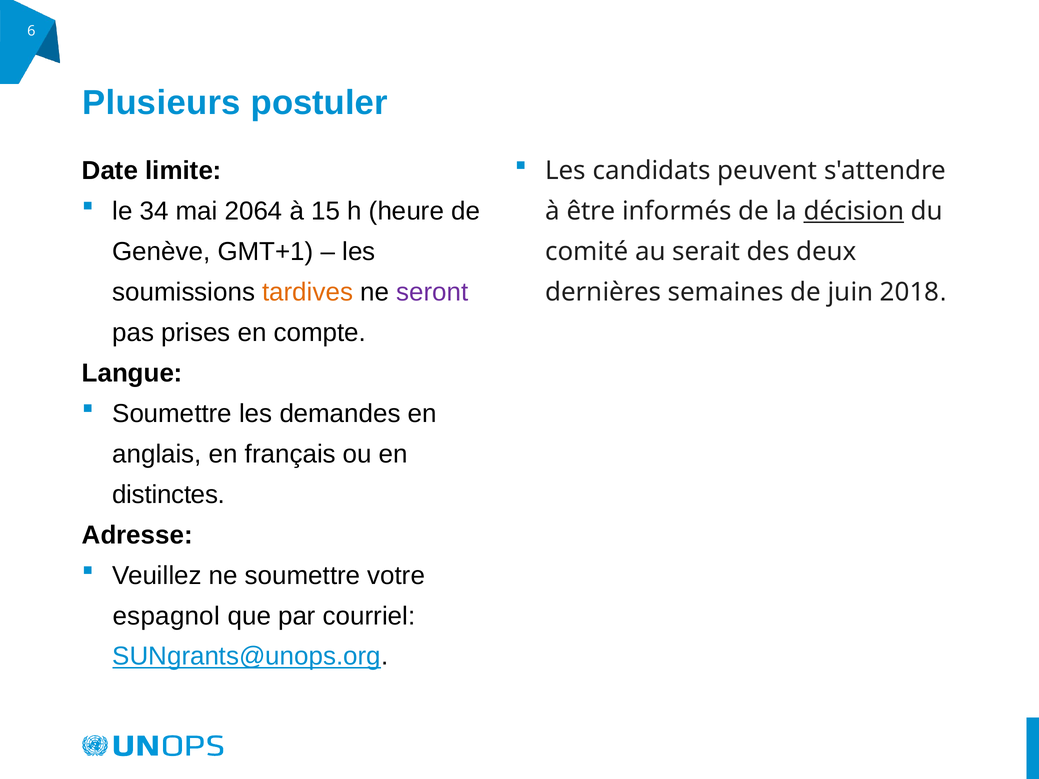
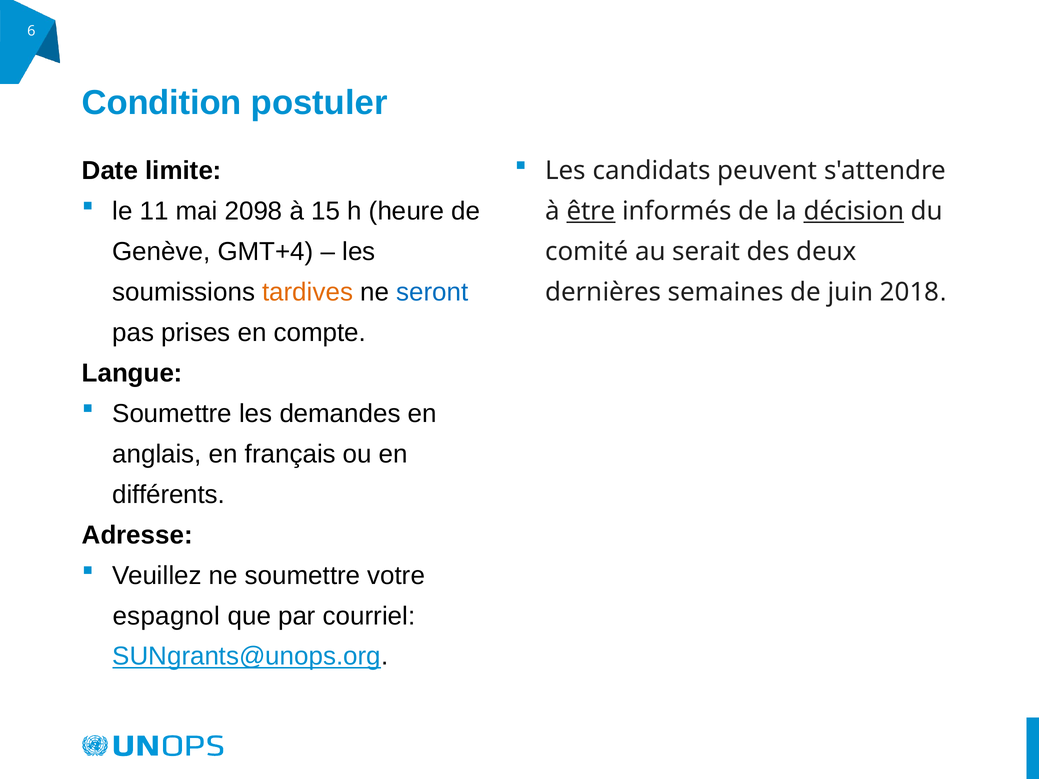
Plusieurs: Plusieurs -> Condition
34: 34 -> 11
2064: 2064 -> 2098
être underline: none -> present
GMT+1: GMT+1 -> GMT+4
seront colour: purple -> blue
distinctes: distinctes -> différents
